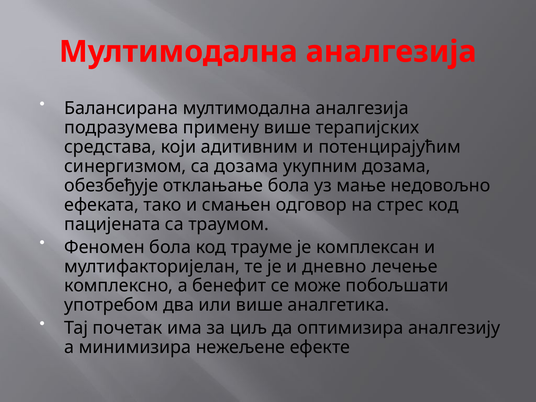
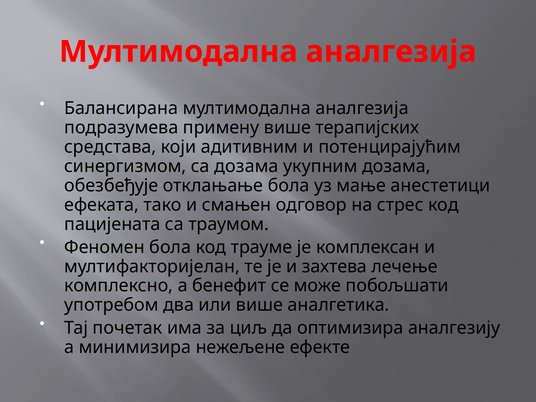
недовољно: недовољно -> анестетици
дневно: дневно -> захтева
